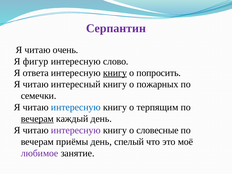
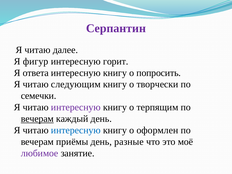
очень: очень -> далее
слово: слово -> горит
книгу at (115, 73) underline: present -> none
интересный: интересный -> следующим
пожарных: пожарных -> творчески
интересную at (76, 107) colour: blue -> purple
интересную at (76, 130) colour: purple -> blue
словесные: словесные -> оформлен
спелый: спелый -> разные
